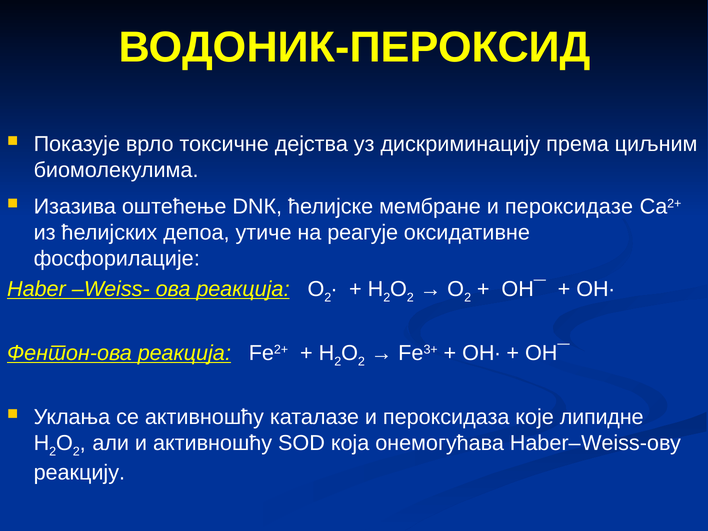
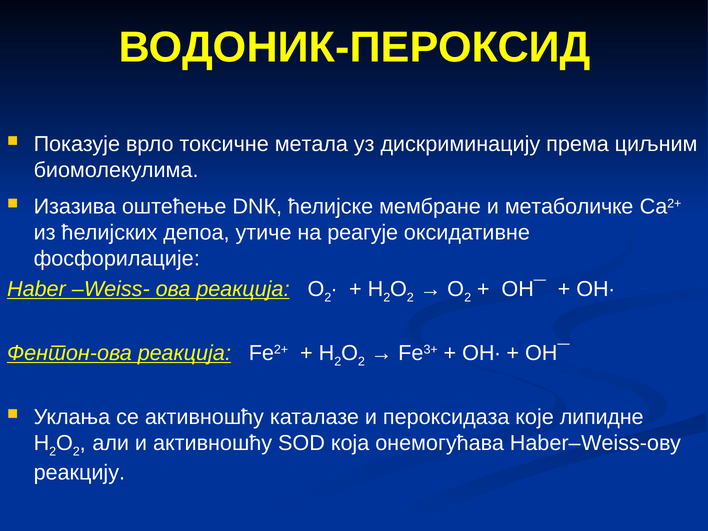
дејства: дејства -> метала
пероксидазе: пероксидазе -> метаболичке
